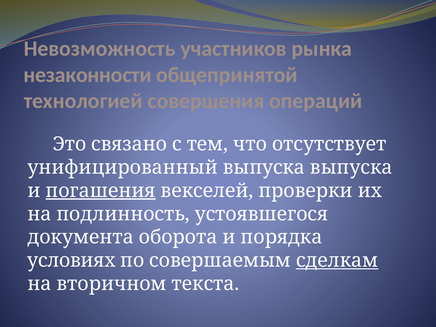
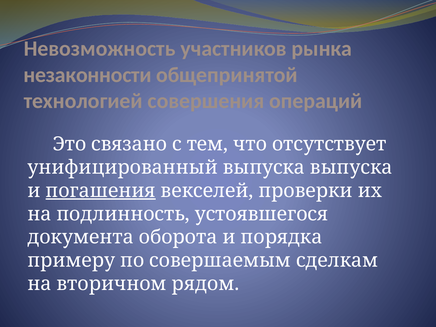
условиях: условиях -> примеру
сделкам underline: present -> none
текста: текста -> рядом
